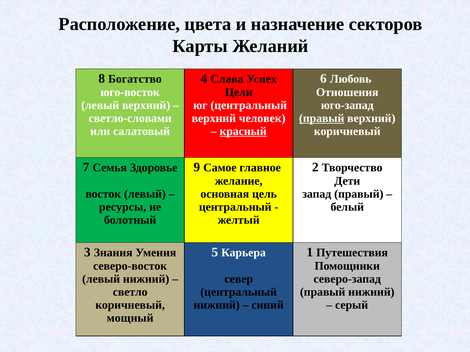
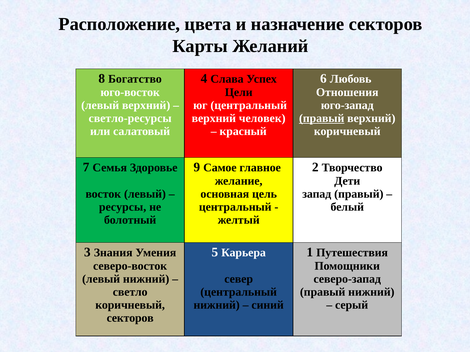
светло-словами: светло-словами -> светло-ресурсы
красный underline: present -> none
мощный at (130, 318): мощный -> секторов
